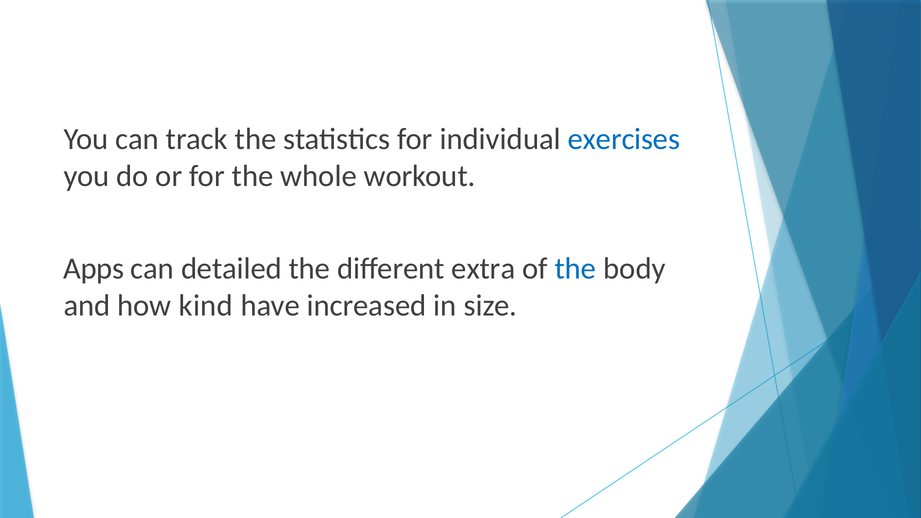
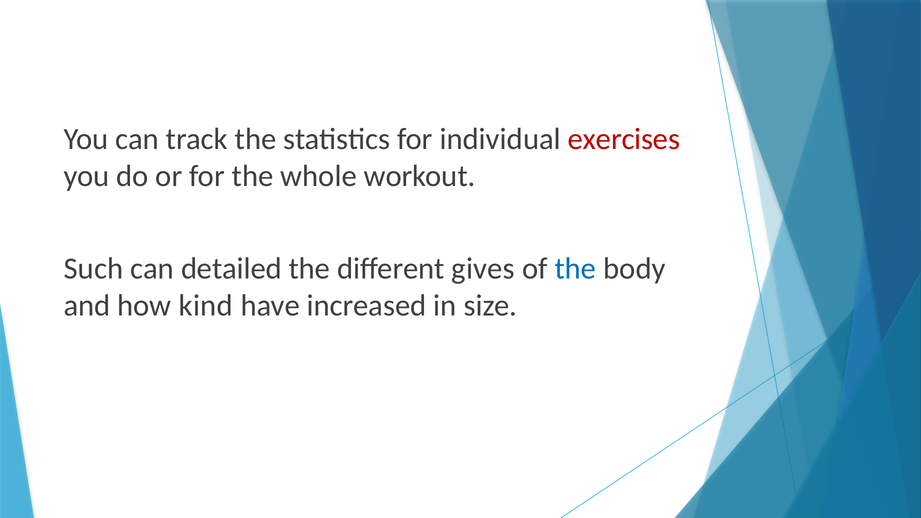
exercises colour: blue -> red
Apps: Apps -> Such
extra: extra -> gives
